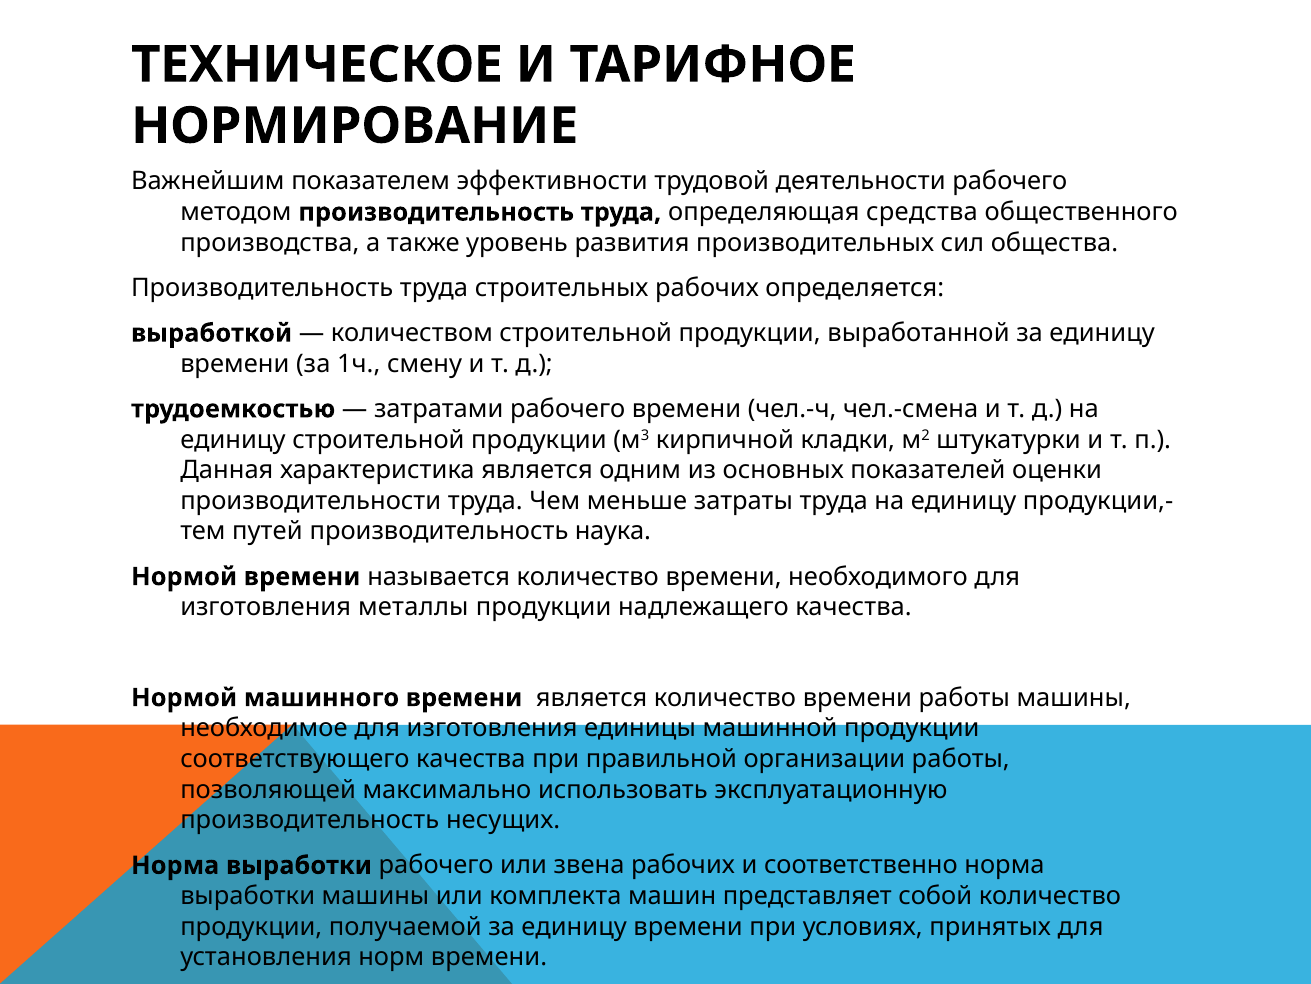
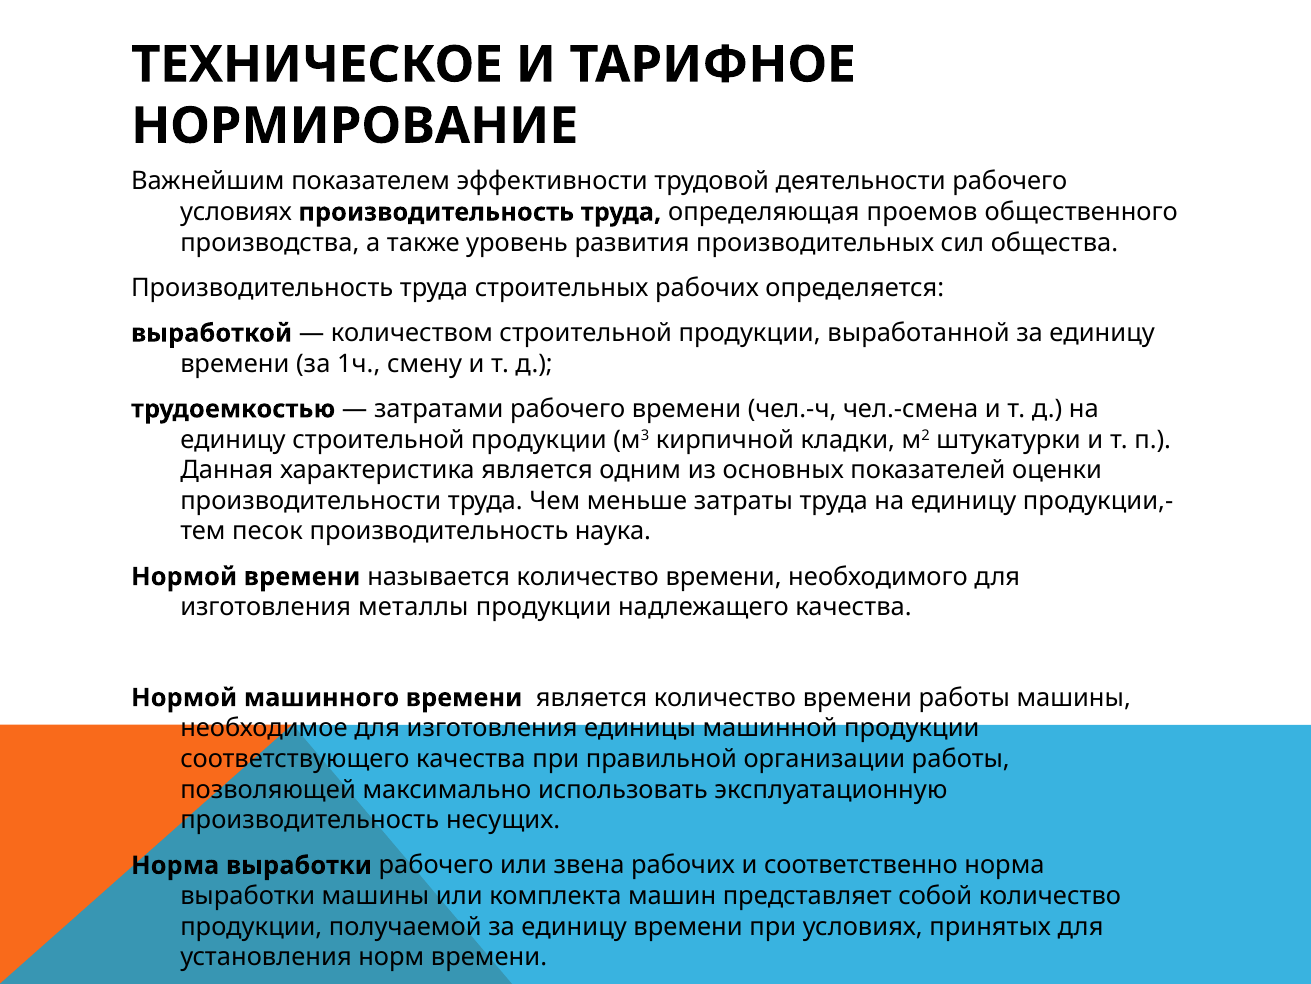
методом at (236, 212): методом -> условиях
средства: средства -> проемов
путей: путей -> песок
